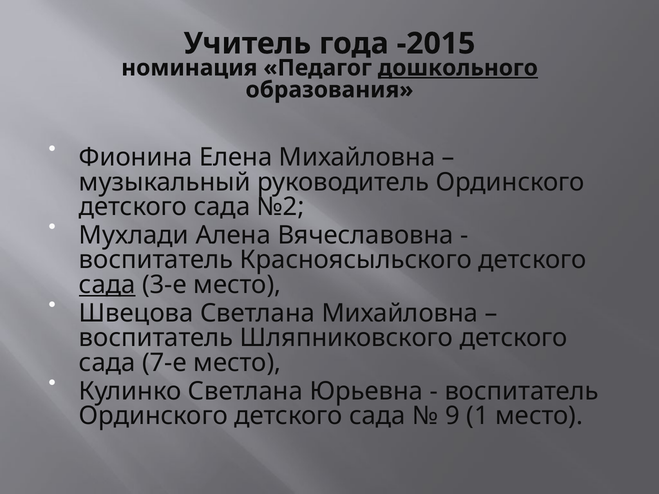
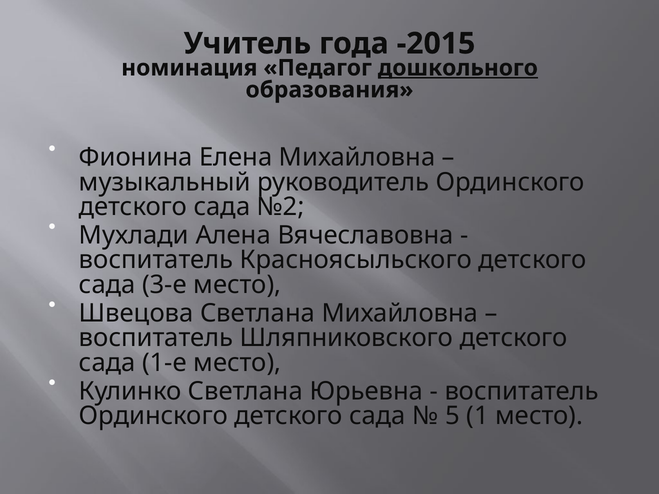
сада at (107, 285) underline: present -> none
7-е: 7-е -> 1-е
9: 9 -> 5
